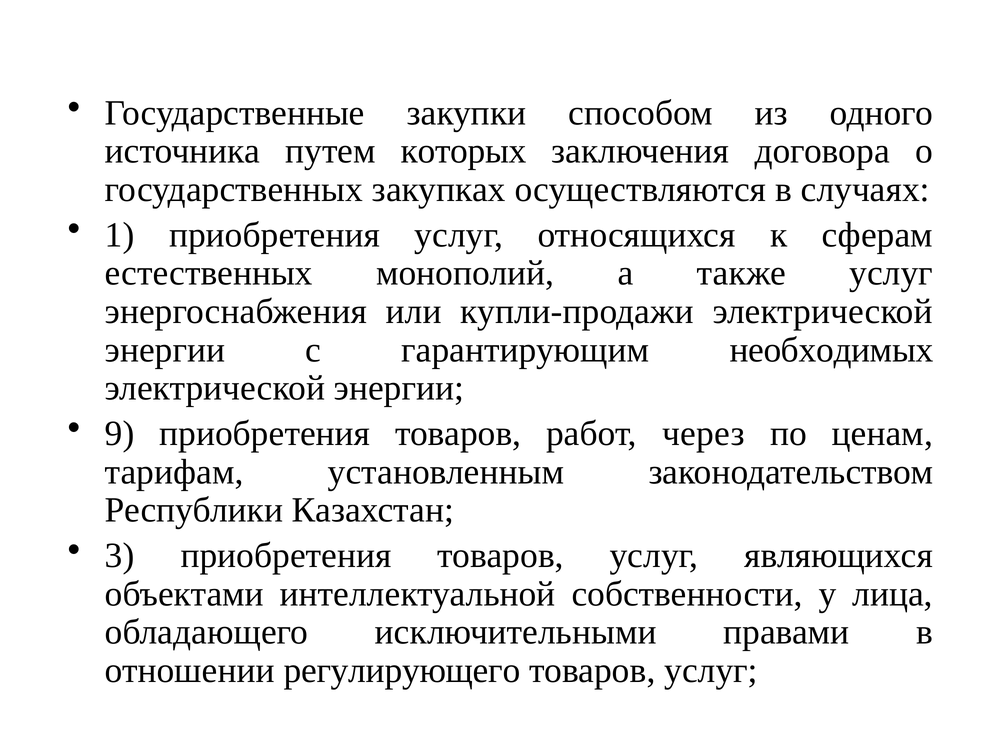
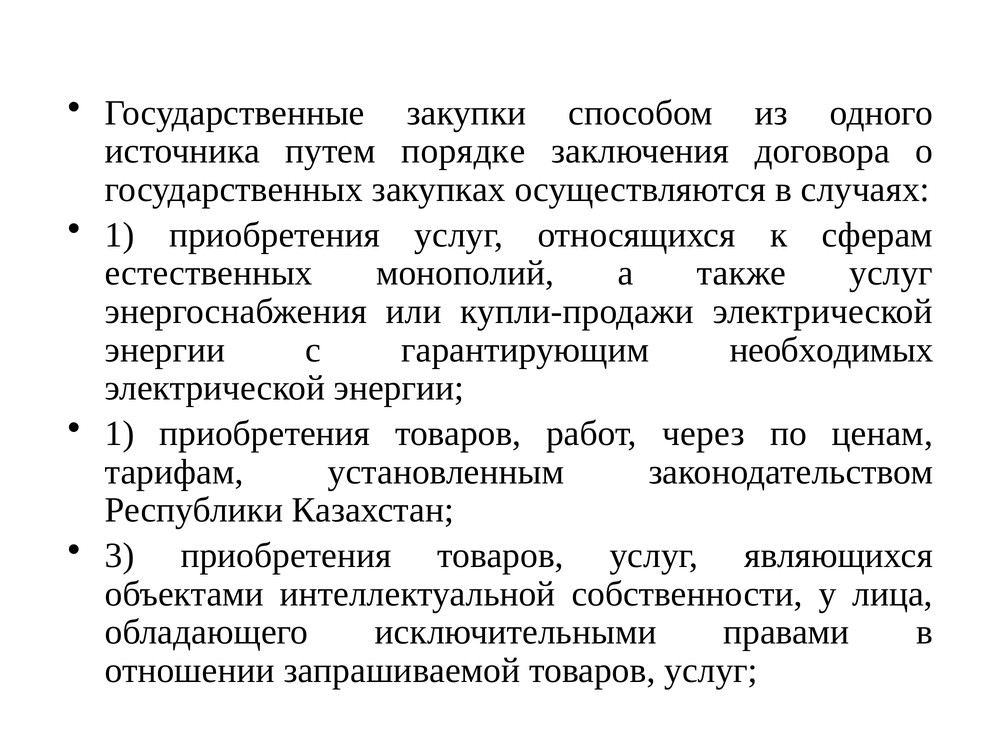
которых: которых -> порядке
9 at (120, 433): 9 -> 1
регулирующего: регулирующего -> запрашиваемой
